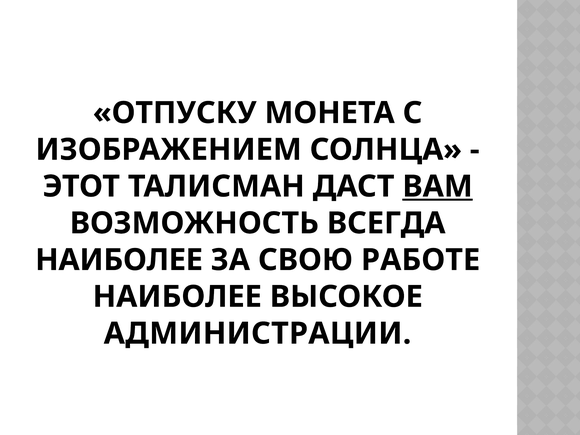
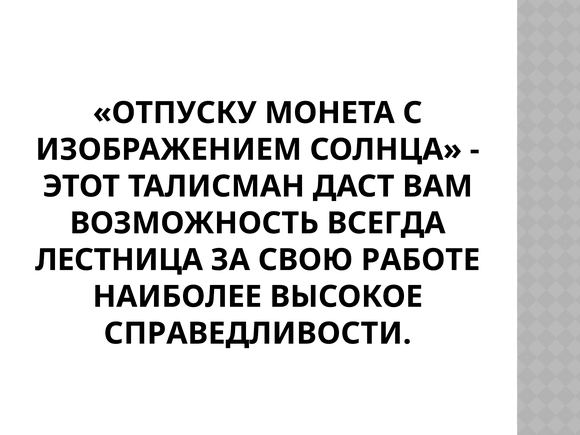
ВАМ underline: present -> none
НАИБОЛЕЕ at (119, 260): НАИБОЛЕЕ -> ЛЕСТНИЦА
АДМИНИСТРАЦИИ: АДМИНИСТРАЦИИ -> СПРАВЕДЛИВОСТИ
